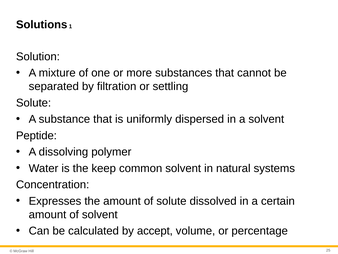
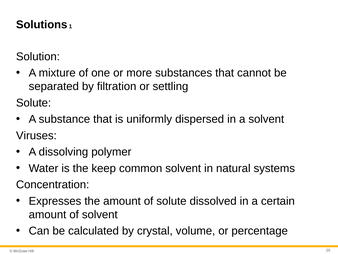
Peptide: Peptide -> Viruses
accept: accept -> crystal
